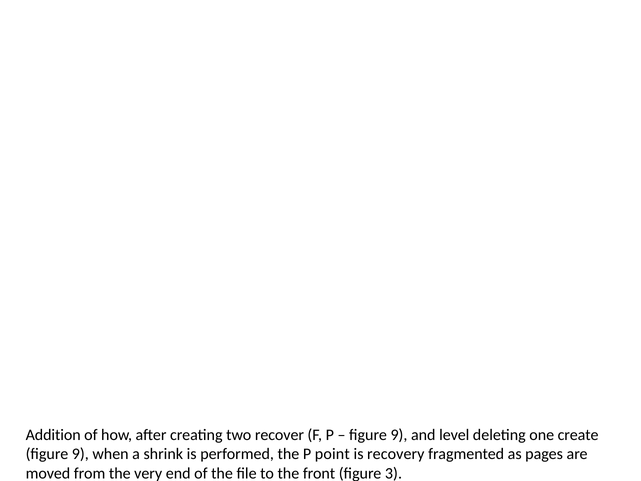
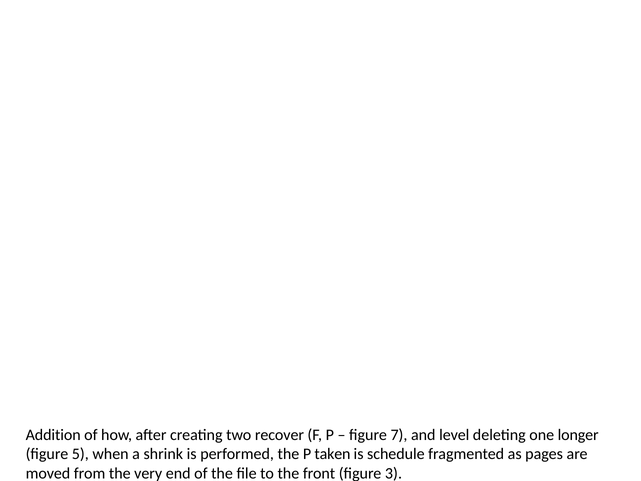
9 at (399, 435): 9 -> 7
create: create -> longer
9 at (80, 454): 9 -> 5
point: point -> taken
recovery: recovery -> schedule
